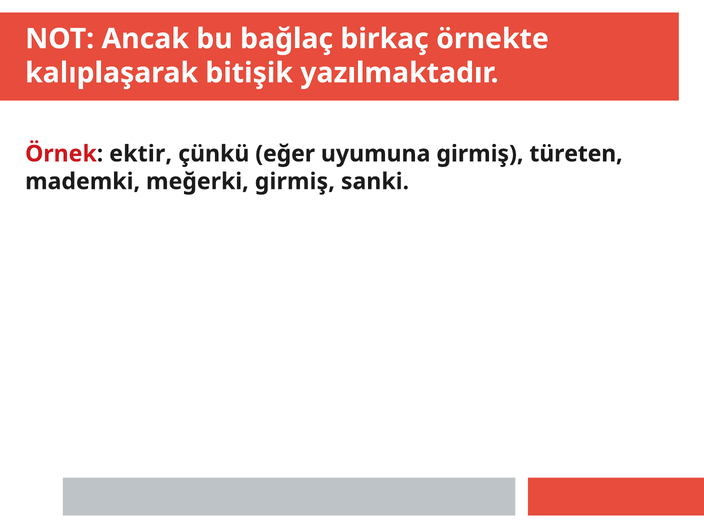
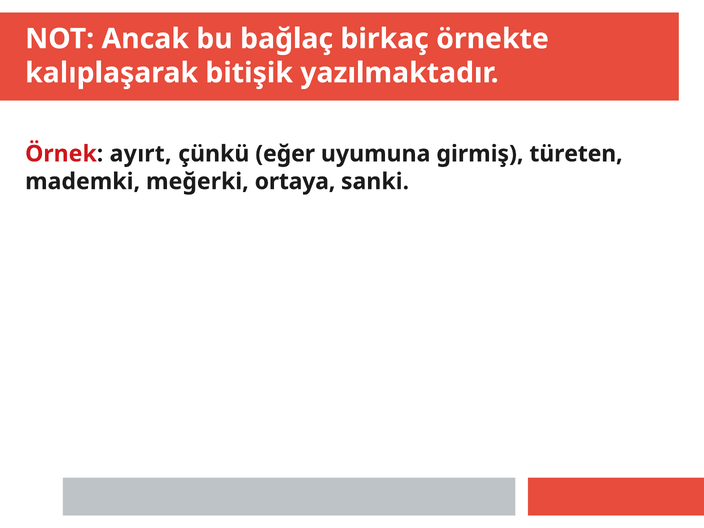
ektir: ektir -> ayırt
meğerki girmiş: girmiş -> ortaya
